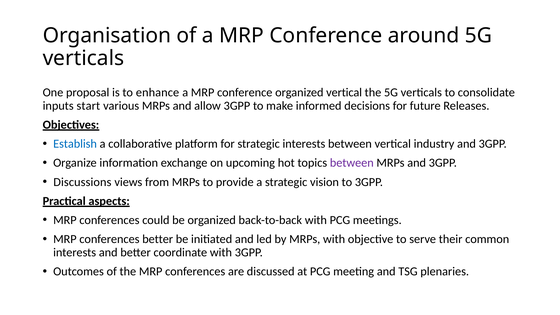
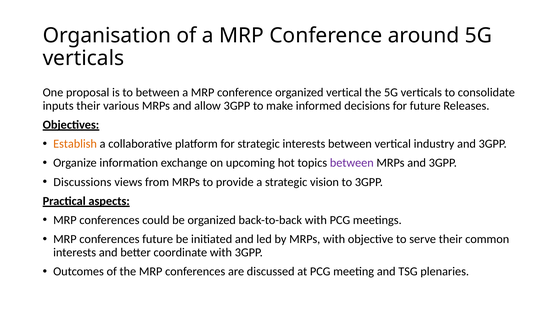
to enhance: enhance -> between
inputs start: start -> their
Establish colour: blue -> orange
conferences better: better -> future
